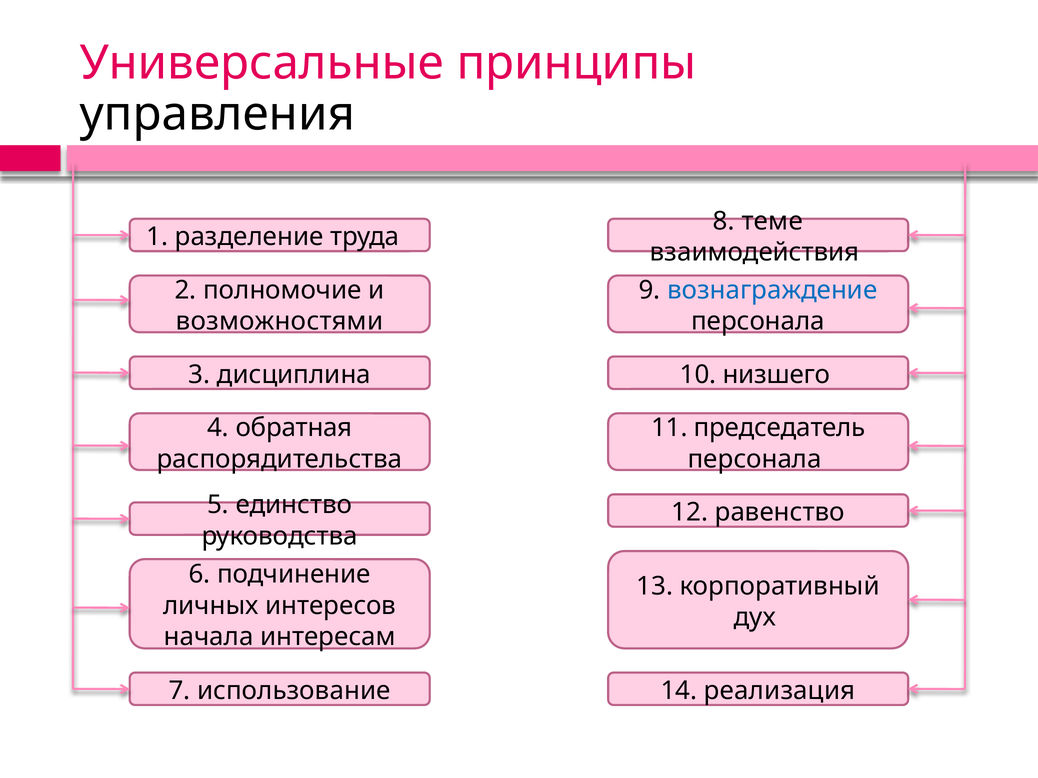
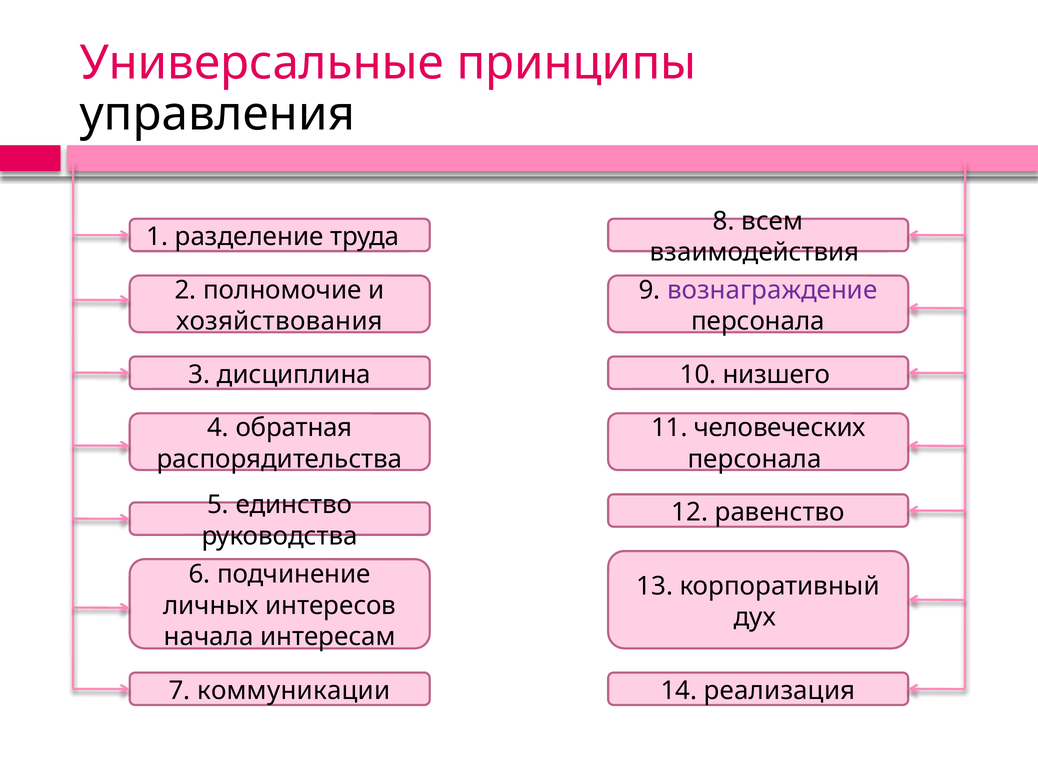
теме: теме -> всем
вознаграждение colour: blue -> purple
возможностями: возможностями -> хозяйствования
председатель: председатель -> человеческих
использование: использование -> коммуникации
